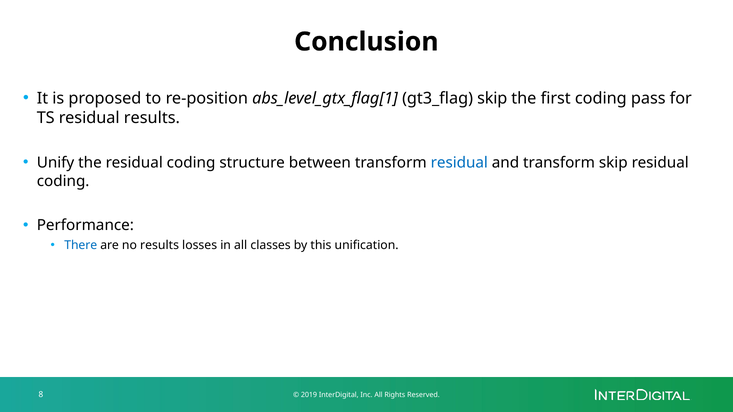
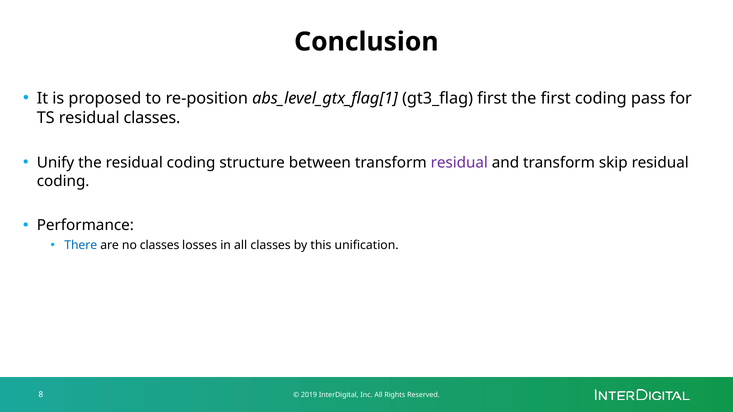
gt3_flag skip: skip -> first
residual results: results -> classes
residual at (459, 163) colour: blue -> purple
no results: results -> classes
